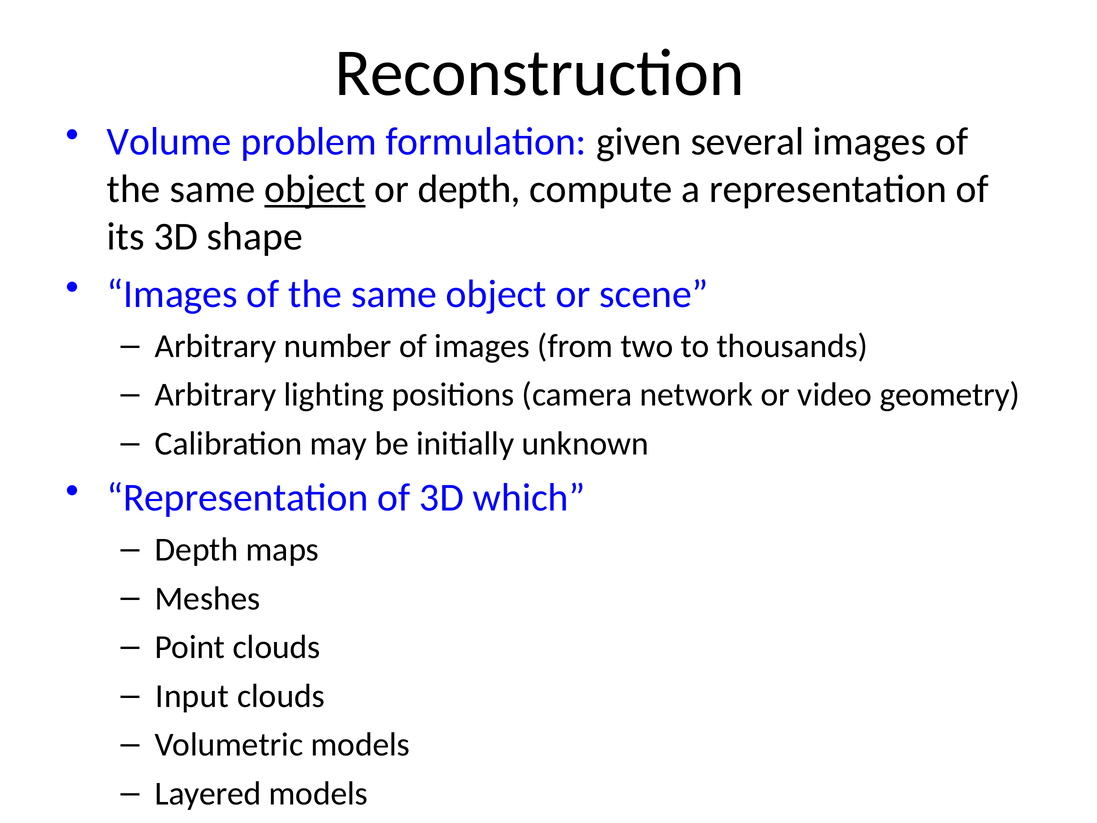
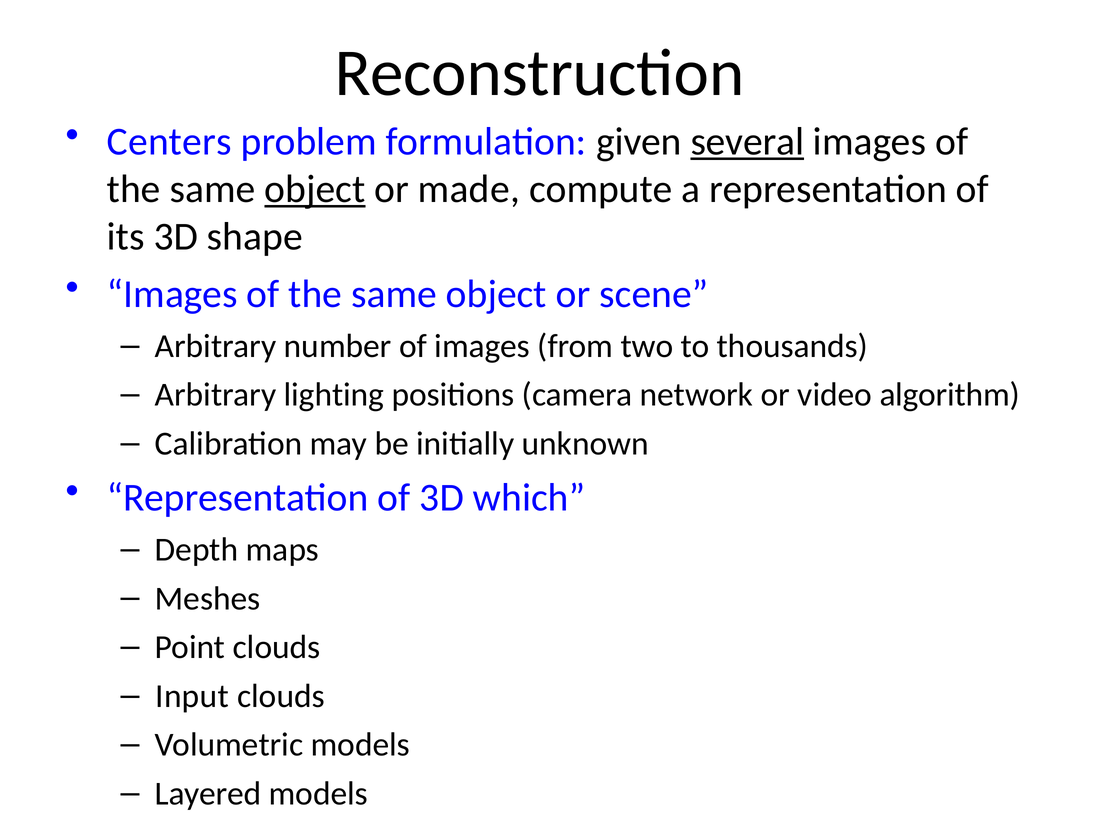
Volume: Volume -> Centers
several underline: none -> present
or depth: depth -> made
geometry: geometry -> algorithm
